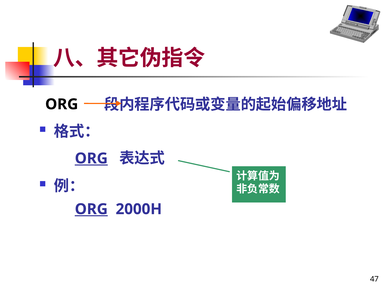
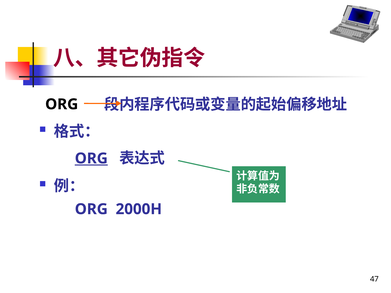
ORG at (91, 209) underline: present -> none
